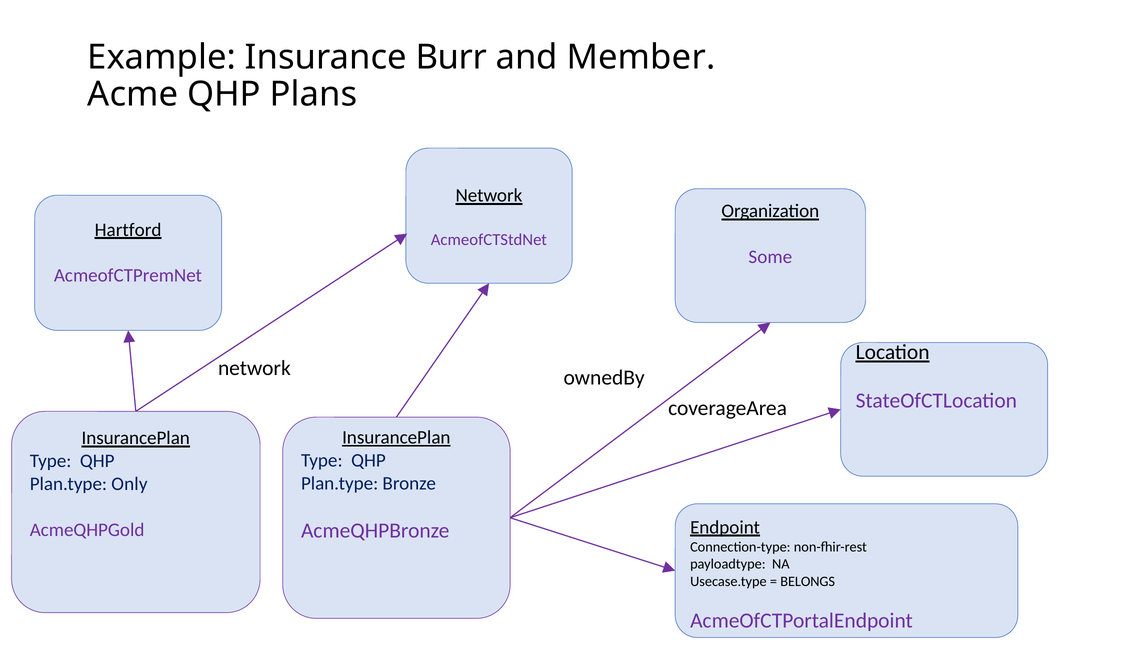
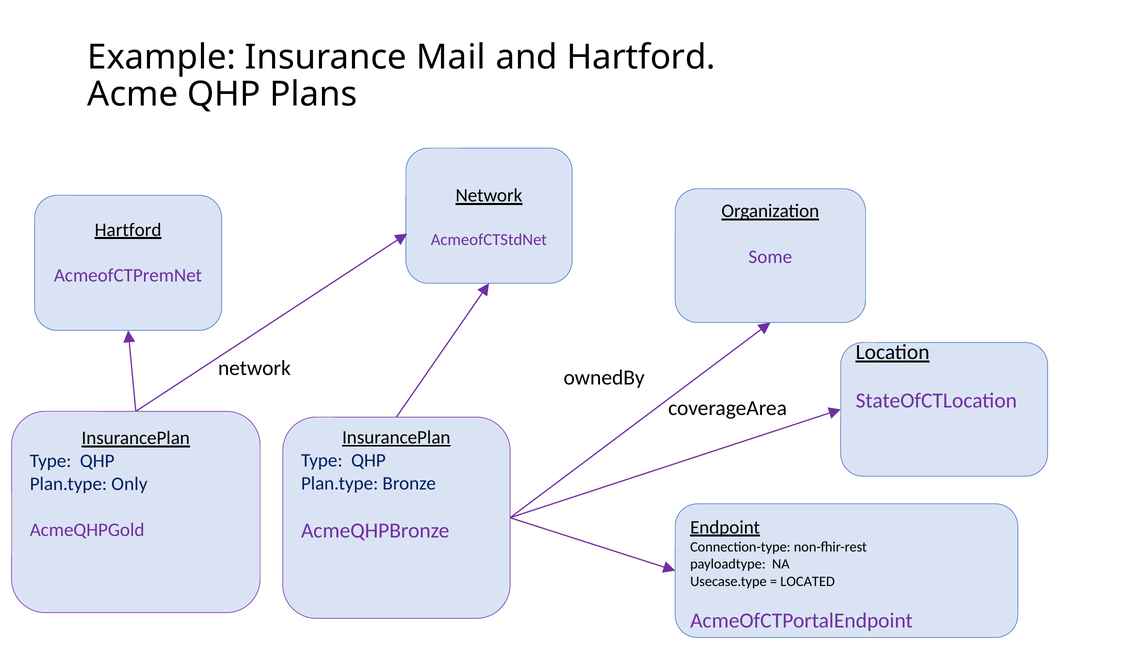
Burr: Burr -> Mail
and Member: Member -> Hartford
BELONGS: BELONGS -> LOCATED
